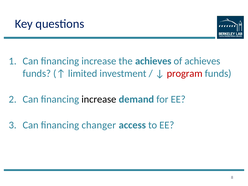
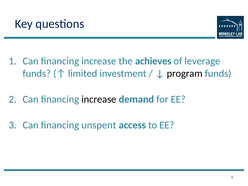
of achieves: achieves -> leverage
program colour: red -> black
changer: changer -> unspent
